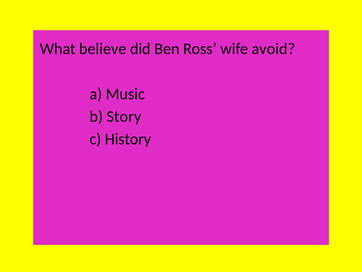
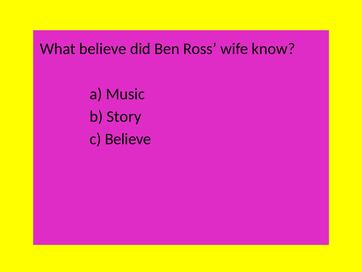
avoid: avoid -> know
c History: History -> Believe
